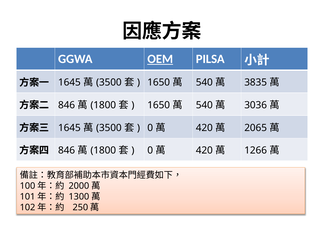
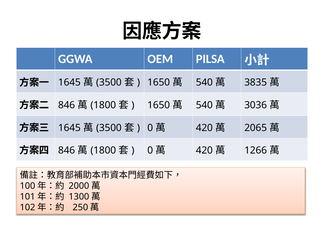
OEM underline: present -> none
